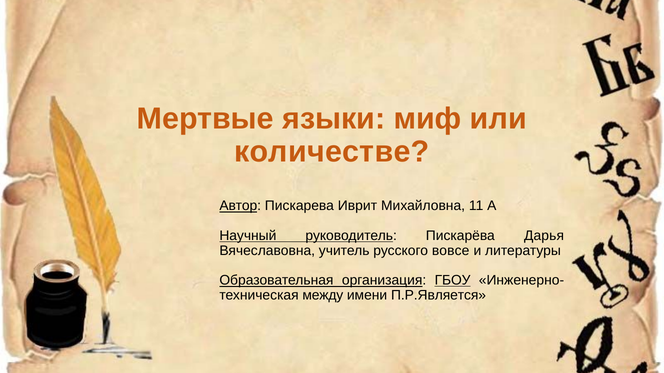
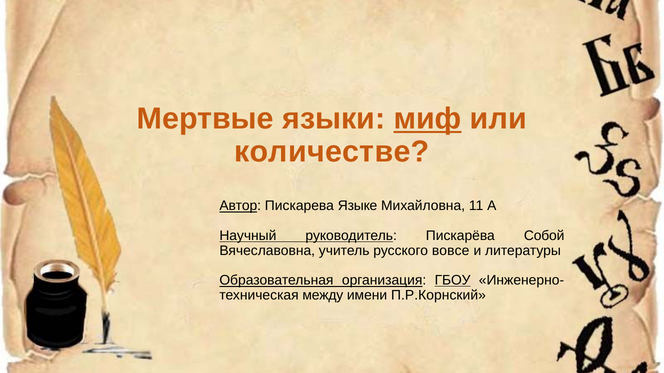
миф underline: none -> present
Иврит: Иврит -> Языке
Дарья: Дарья -> Собой
П.Р.Является: П.Р.Является -> П.Р.Корнский
